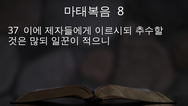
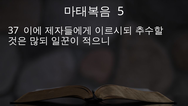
8: 8 -> 5
